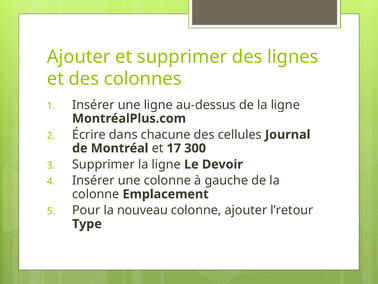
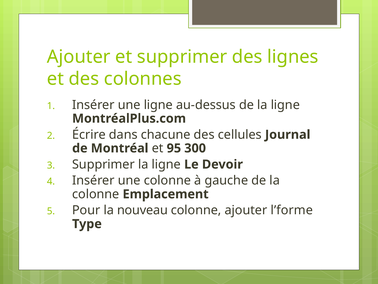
17: 17 -> 95
l’retour: l’retour -> l’forme
